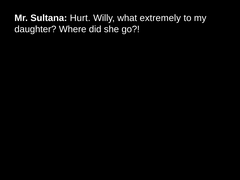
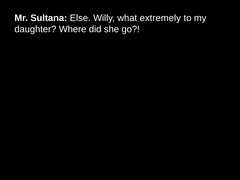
Hurt: Hurt -> Else
